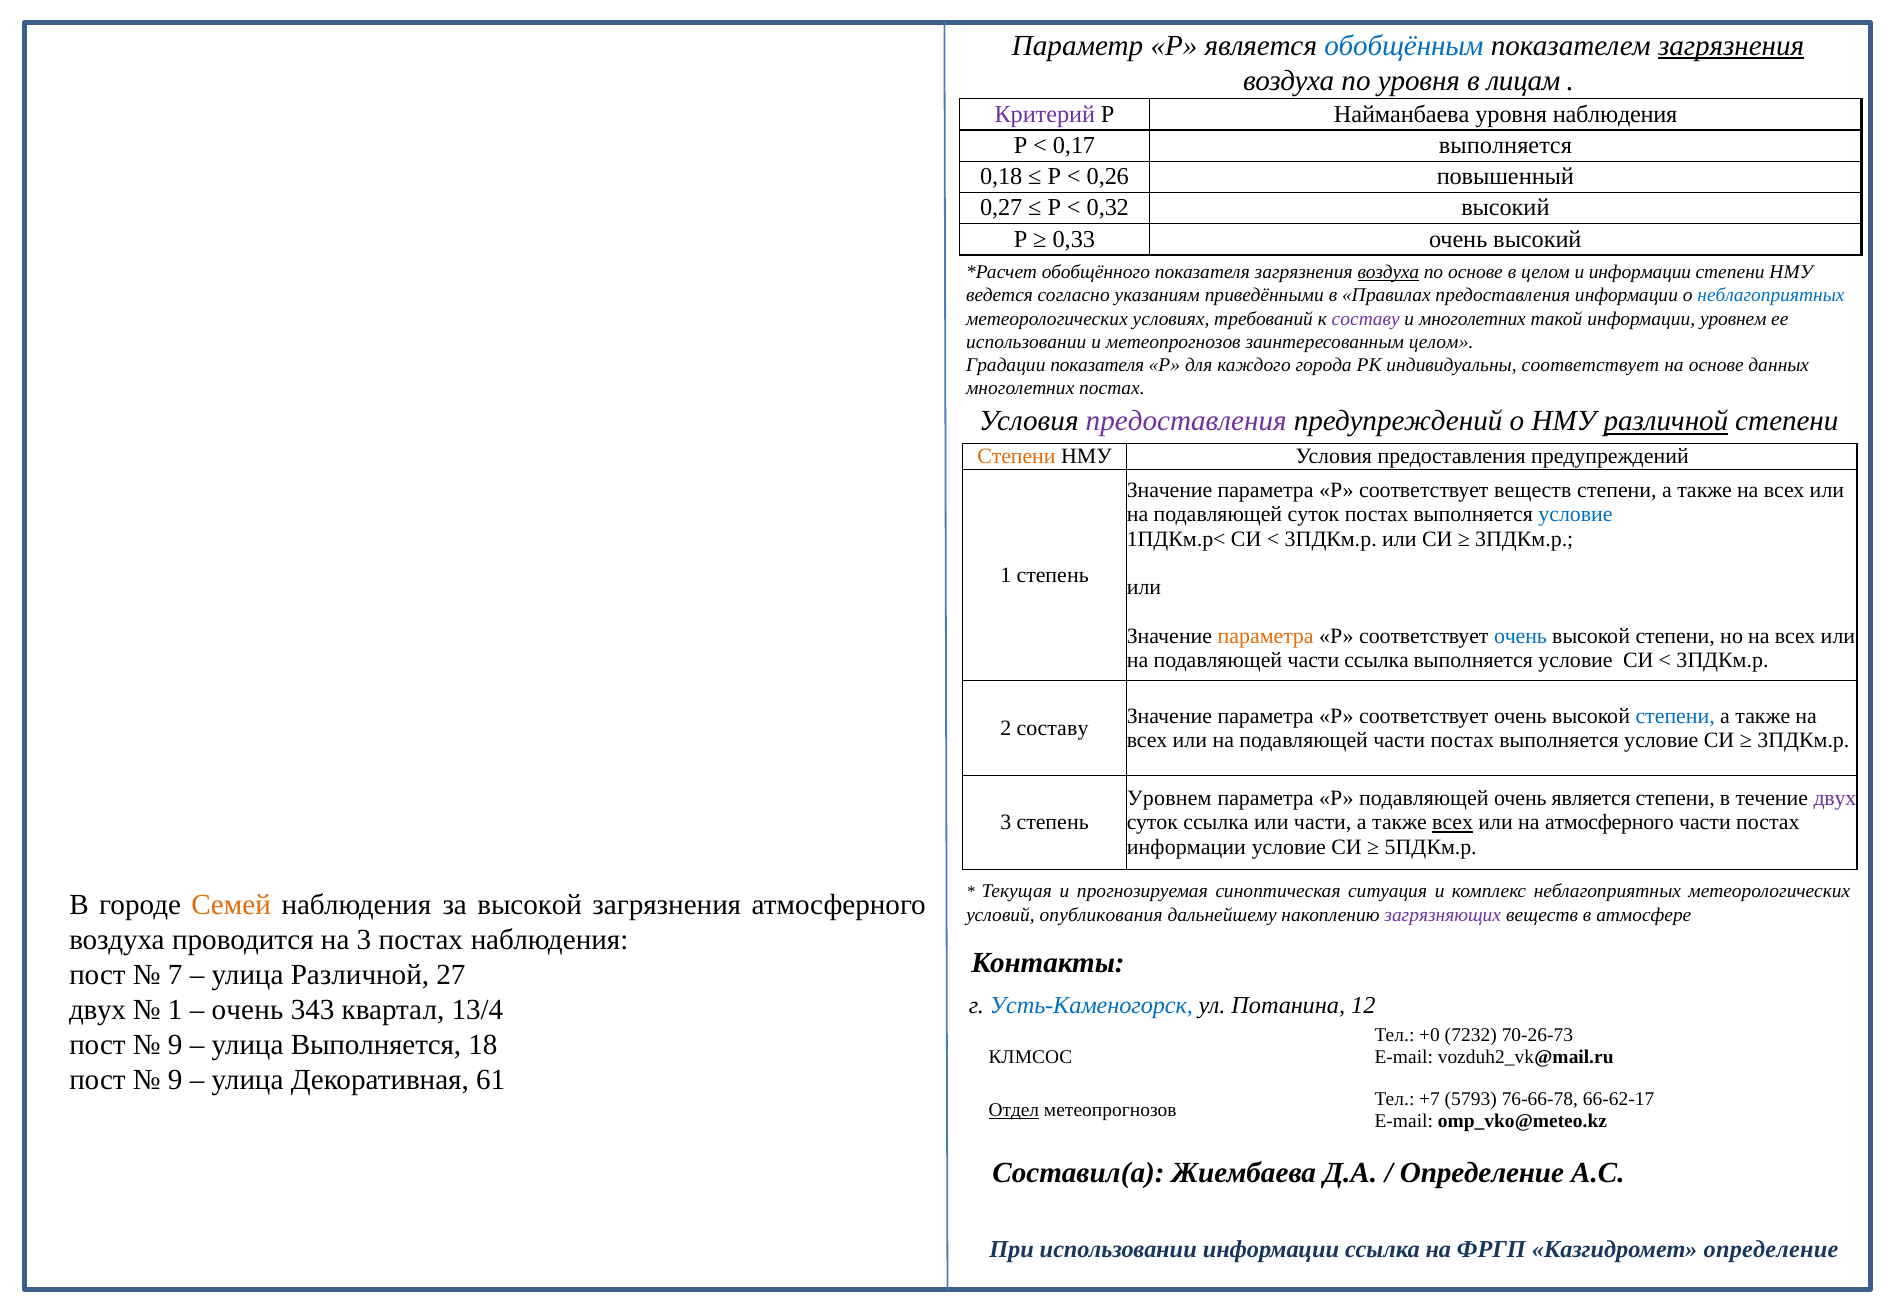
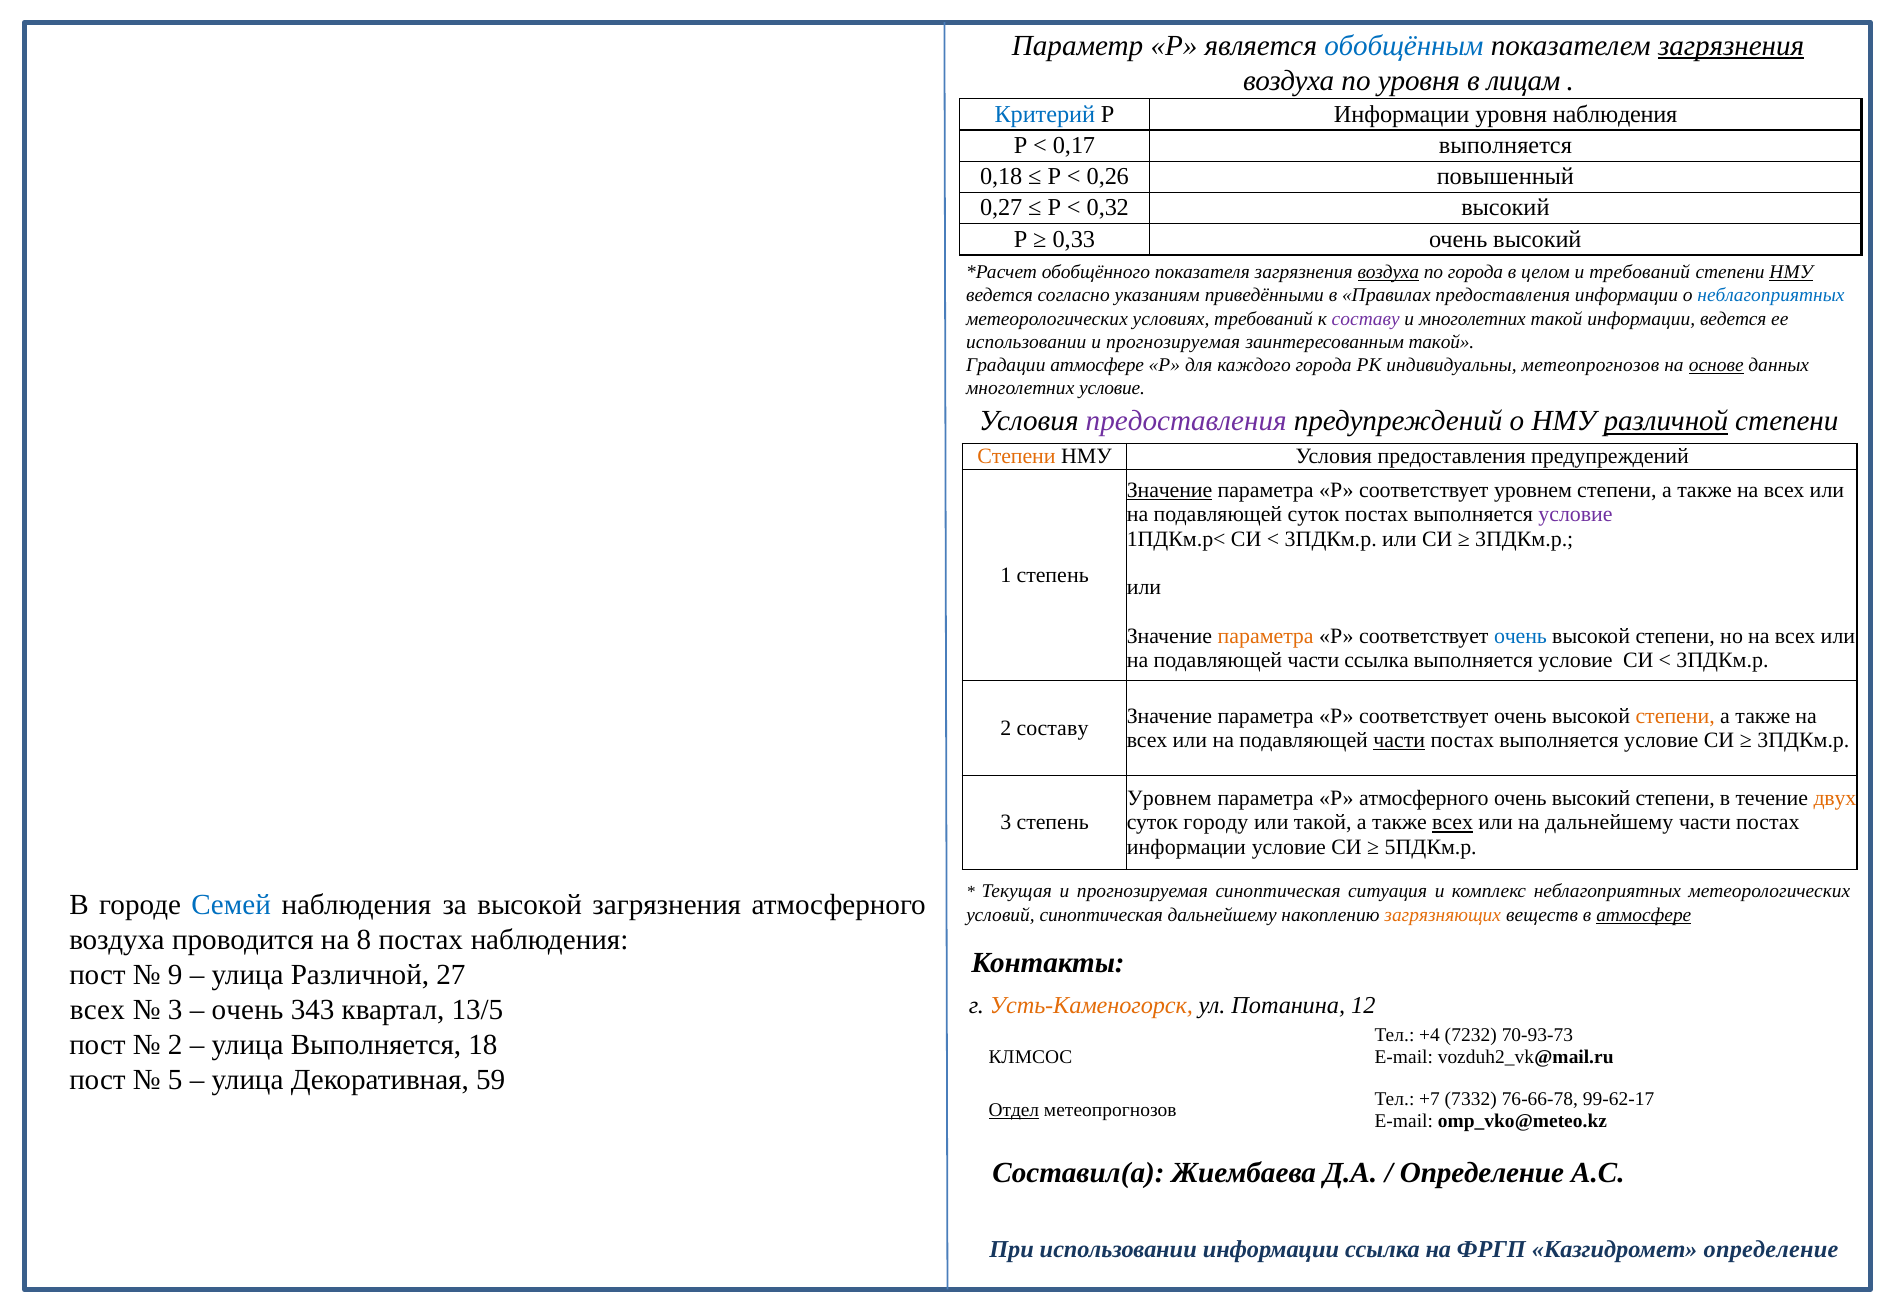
Критерий colour: purple -> blue
Р Найманбаева: Найманбаева -> Информации
по основе: основе -> города
и информации: информации -> требований
НМУ at (1791, 272) underline: none -> present
информации уровнем: уровнем -> ведется
метеопрогнозов at (1173, 342): метеопрогнозов -> прогнозируемая
заинтересованным целом: целом -> такой
Градации показателя: показателя -> атмосфере
индивидуальны соответствует: соответствует -> метеопрогнозов
основе at (1716, 365) underline: none -> present
многолетних постах: постах -> условие
Значение at (1170, 490) underline: none -> present
соответствует веществ: веществ -> уровнем
условие at (1576, 515) colour: blue -> purple
степени at (1675, 716) colour: blue -> orange
части at (1399, 740) underline: none -> present
Р подавляющей: подавляющей -> атмосферного
является at (1591, 798): является -> высокий
двух at (1835, 798) colour: purple -> orange
суток ссылка: ссылка -> городу
или части: части -> такой
на атмосферного: атмосферного -> дальнейшему
Семей colour: orange -> blue
условий опубликования: опубликования -> синоптическая
загрязняющих colour: purple -> orange
атмосфере at (1644, 915) underline: none -> present
на 3: 3 -> 8
7: 7 -> 9
Усть-Каменогорск colour: blue -> orange
двух at (98, 1010): двух -> всех
1 at (175, 1010): 1 -> 3
13/4: 13/4 -> 13/5
+0: +0 -> +4
70-26-73: 70-26-73 -> 70-93-73
9 at (175, 1045): 9 -> 2
9 at (175, 1080): 9 -> 5
61: 61 -> 59
5793: 5793 -> 7332
66-62-17: 66-62-17 -> 99-62-17
